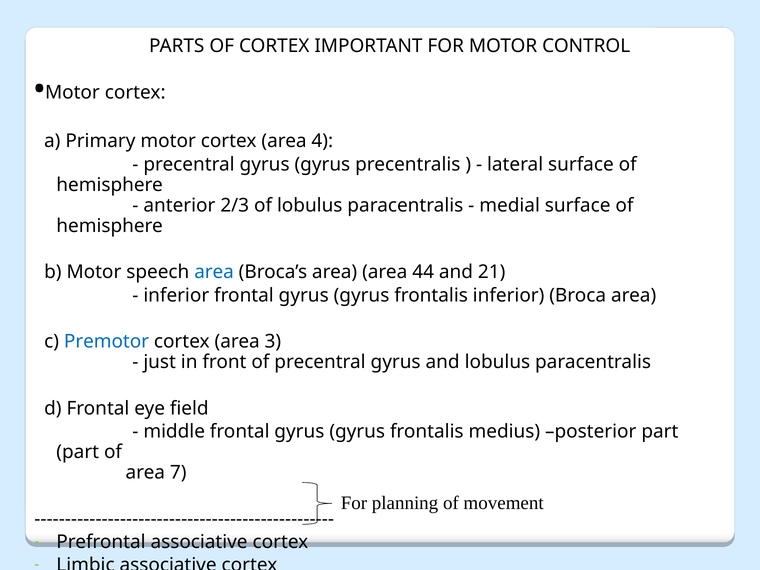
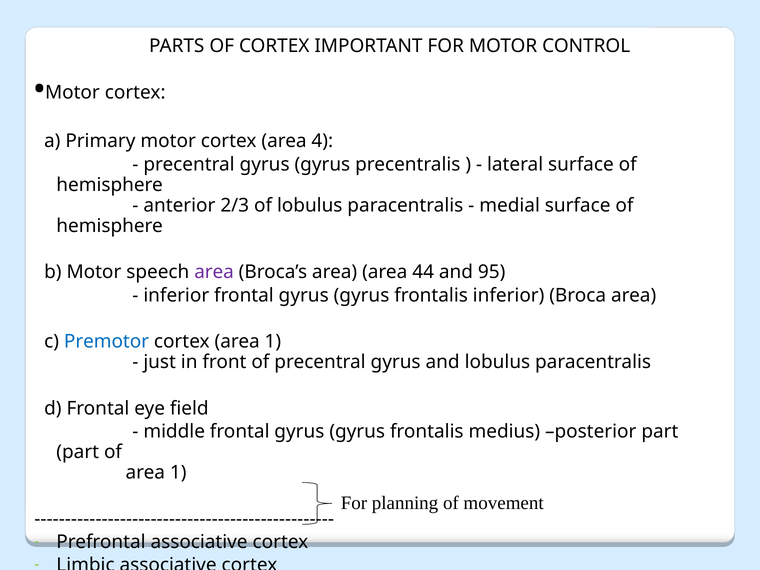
area at (214, 272) colour: blue -> purple
21: 21 -> 95
cortex area 3: 3 -> 1
7 at (178, 473): 7 -> 1
